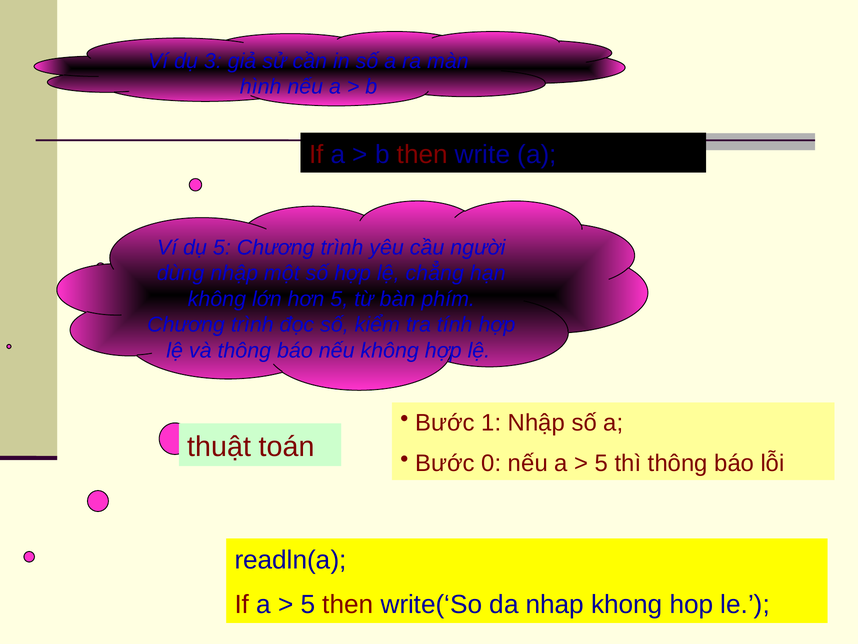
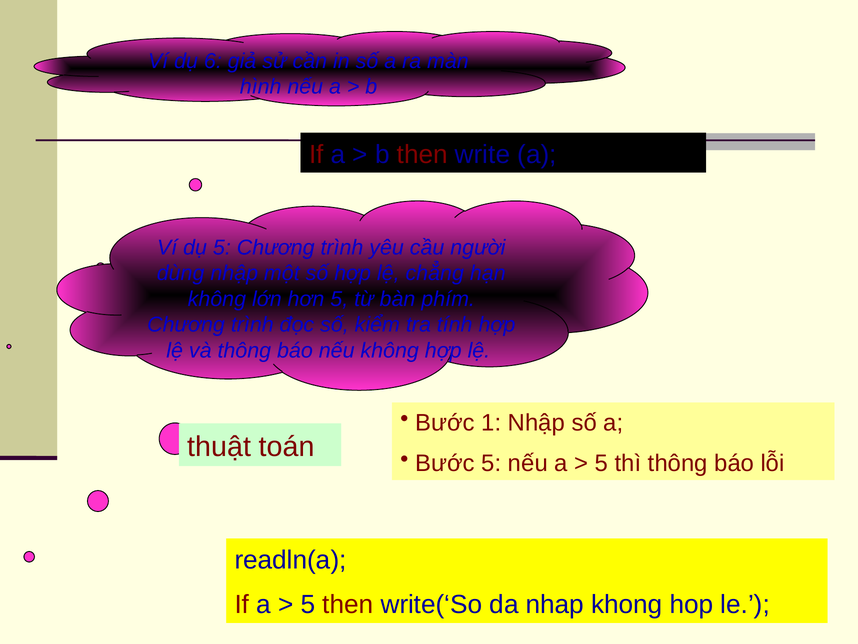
3: 3 -> 6
Bước 0: 0 -> 5
